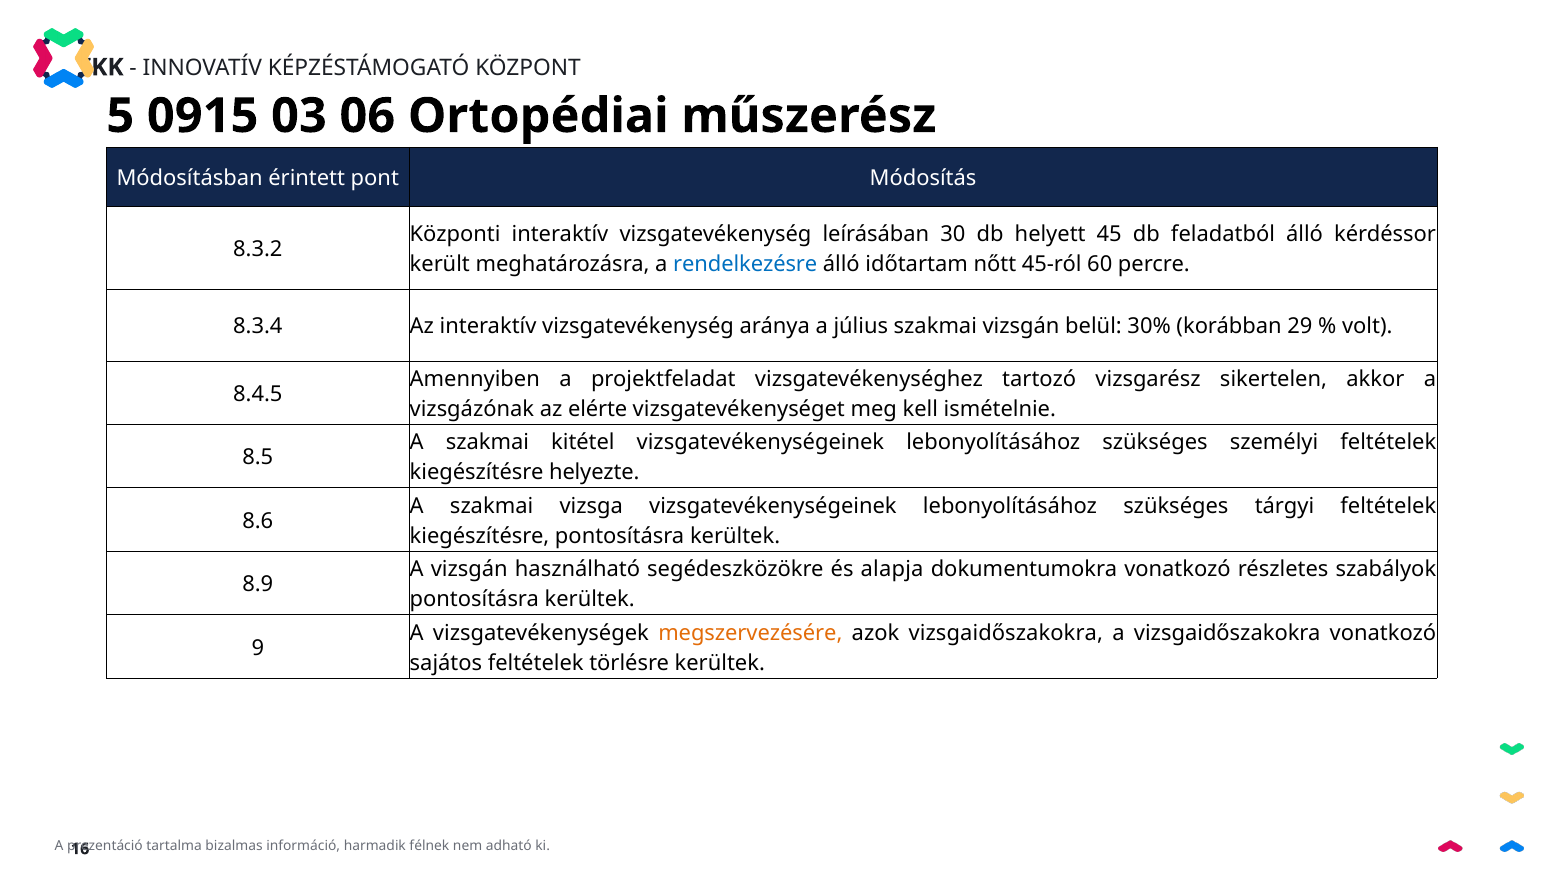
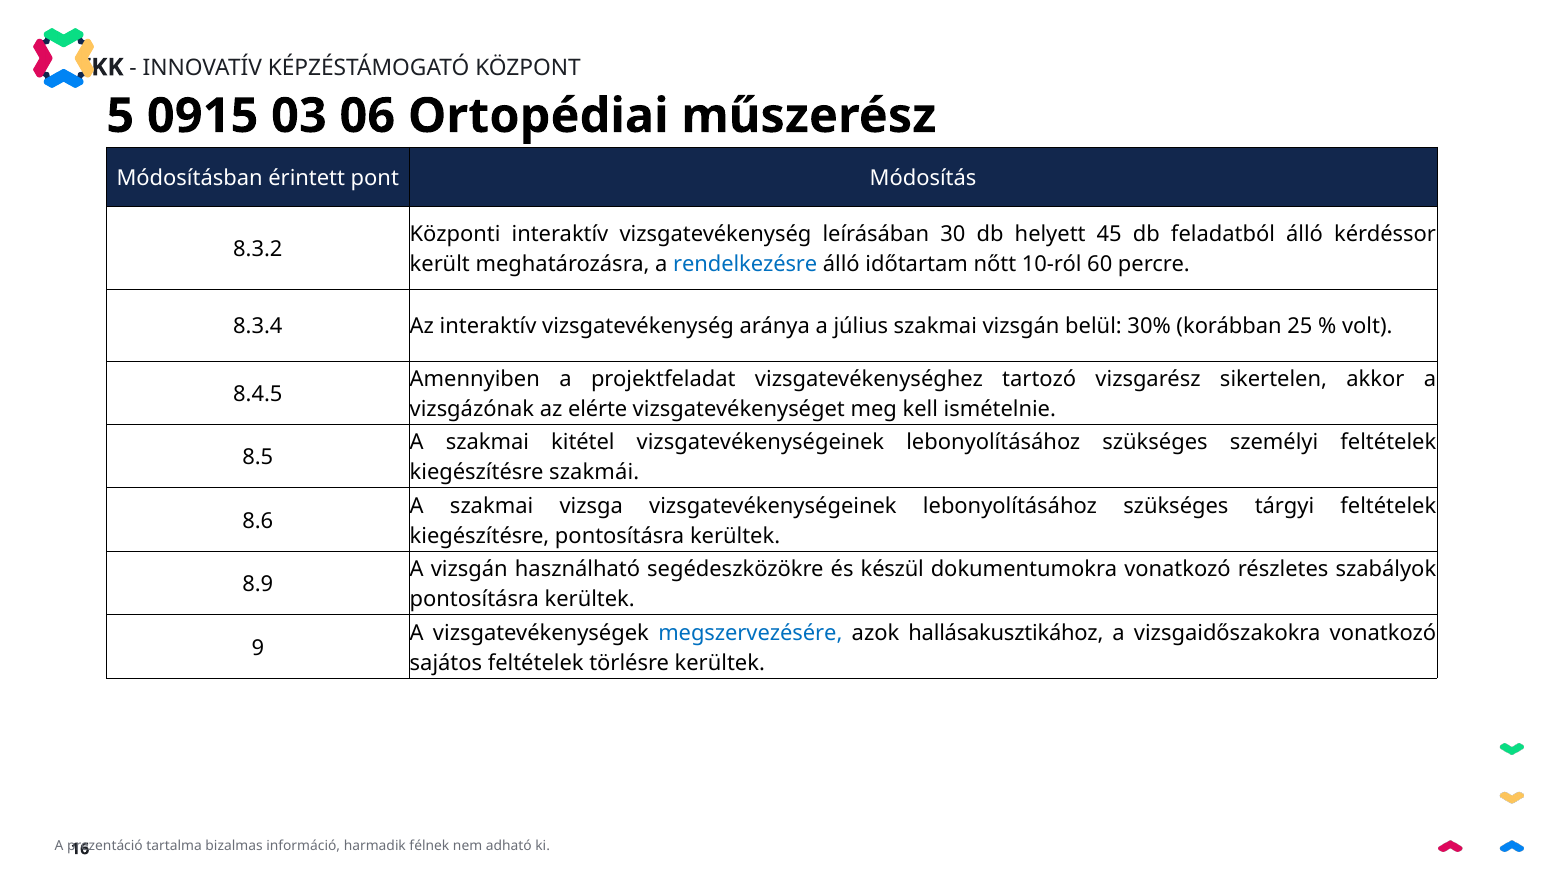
45-ról: 45-ról -> 10-ról
29: 29 -> 25
helyezte: helyezte -> szakmái
alapja: alapja -> készül
megszervezésére colour: orange -> blue
azok vizsgaidőszakokra: vizsgaidőszakokra -> hallásakusztikához
